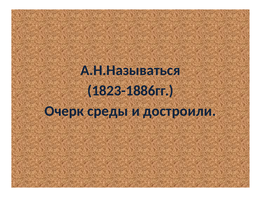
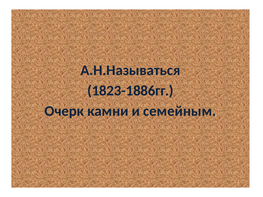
среды: среды -> камни
достроили: достроили -> семейным
